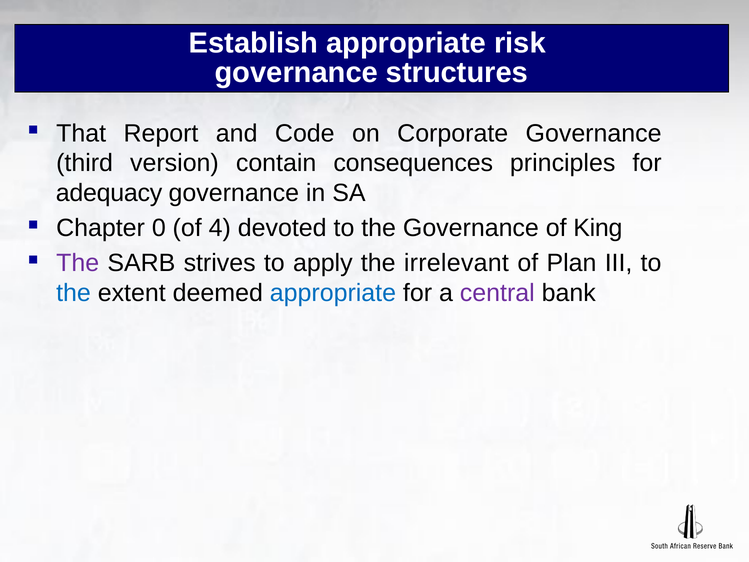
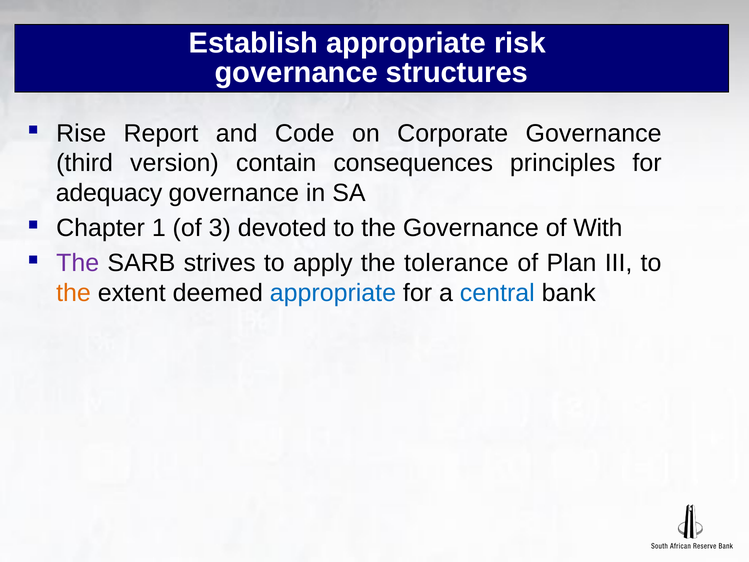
That: That -> Rise
0: 0 -> 1
4: 4 -> 3
King: King -> With
irrelevant: irrelevant -> tolerance
the at (74, 293) colour: blue -> orange
central colour: purple -> blue
